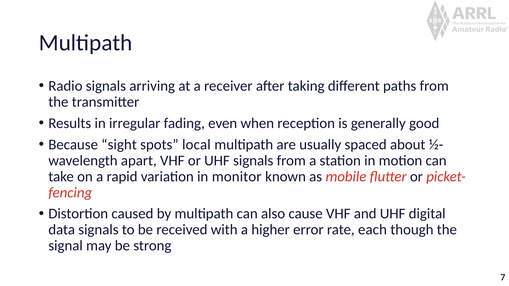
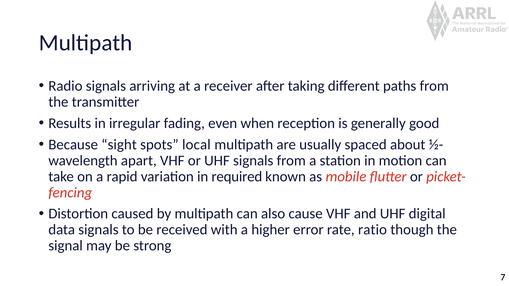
monitor: monitor -> required
each: each -> ratio
